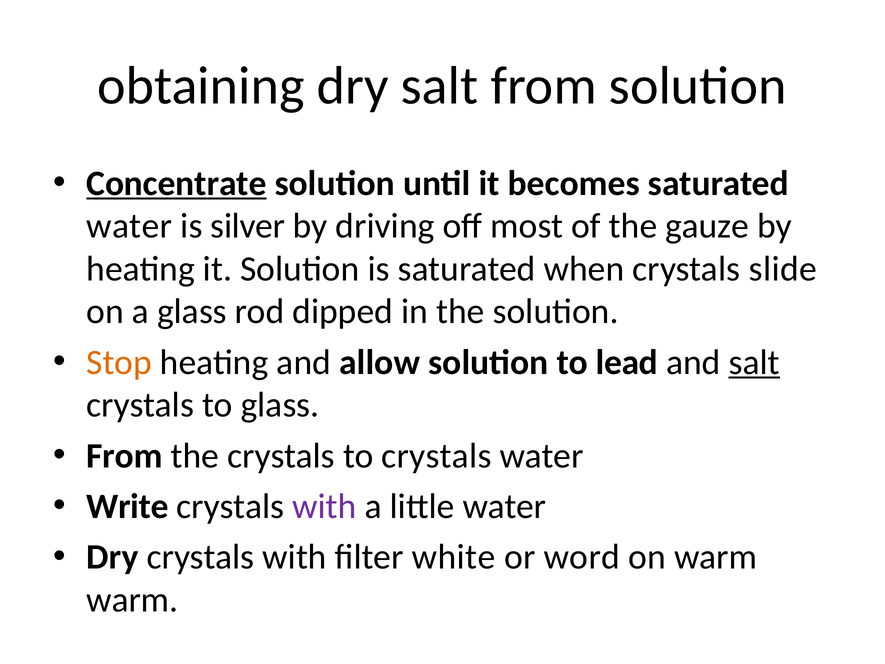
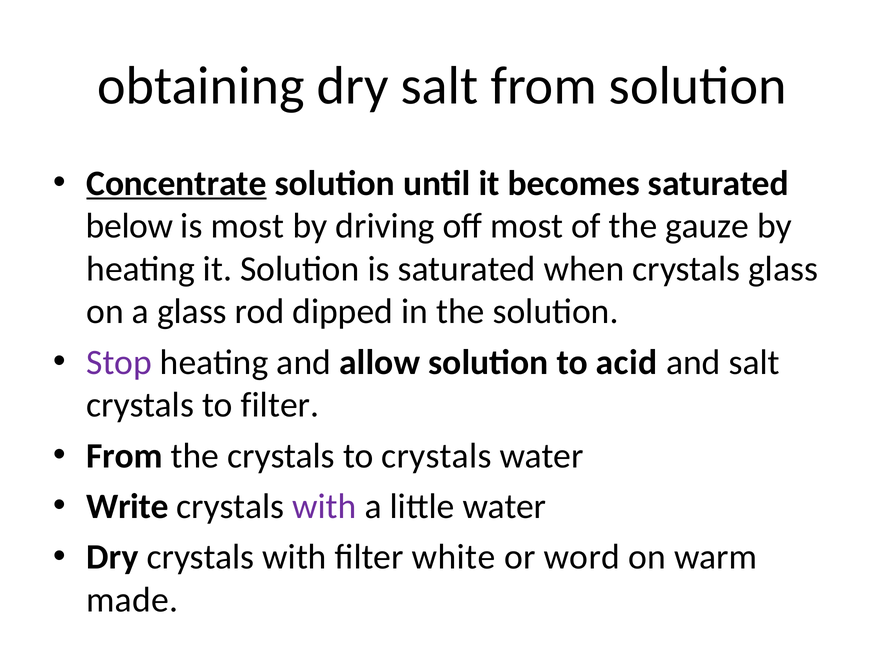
water at (129, 226): water -> below
is silver: silver -> most
crystals slide: slide -> glass
Stop colour: orange -> purple
lead: lead -> acid
salt at (754, 362) underline: present -> none
to glass: glass -> filter
warm at (132, 600): warm -> made
